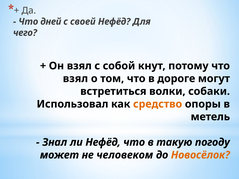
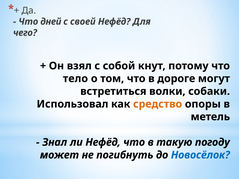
взял at (75, 79): взял -> тело
человеком: человеком -> погибнуть
Новосёлок colour: orange -> blue
